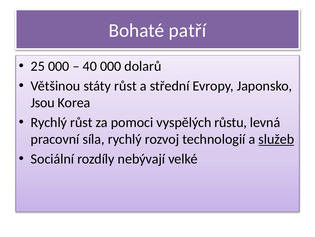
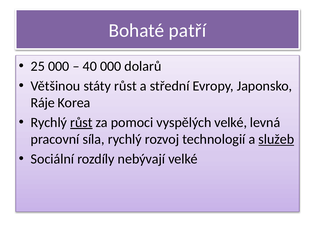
Jsou: Jsou -> Ráje
růst at (81, 122) underline: none -> present
vyspělých růstu: růstu -> velké
